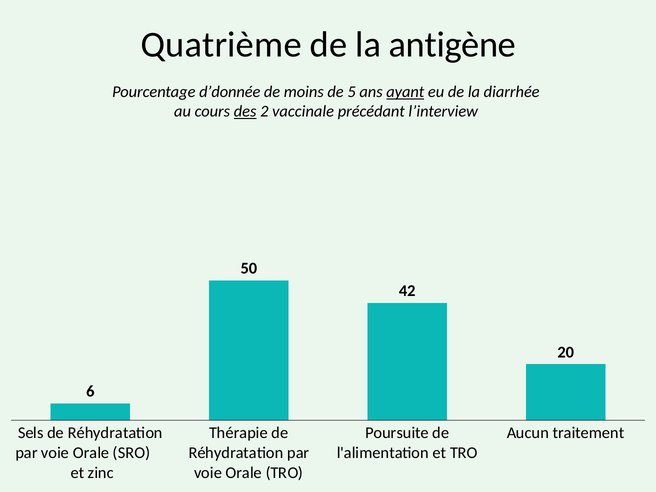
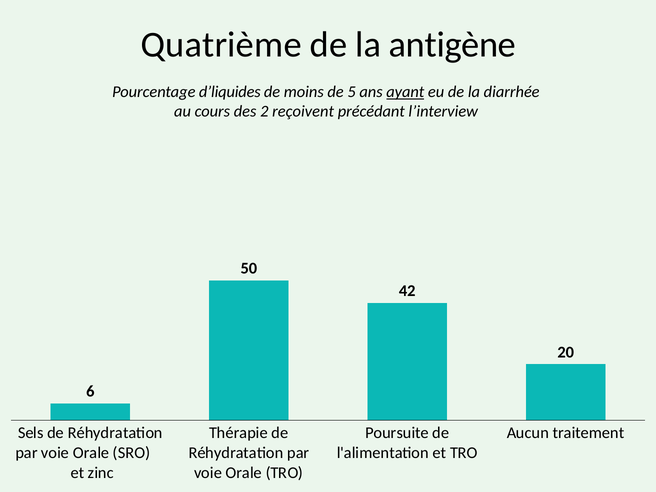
d’donnée: d’donnée -> d’liquides
des underline: present -> none
vaccinale: vaccinale -> reçoivent
